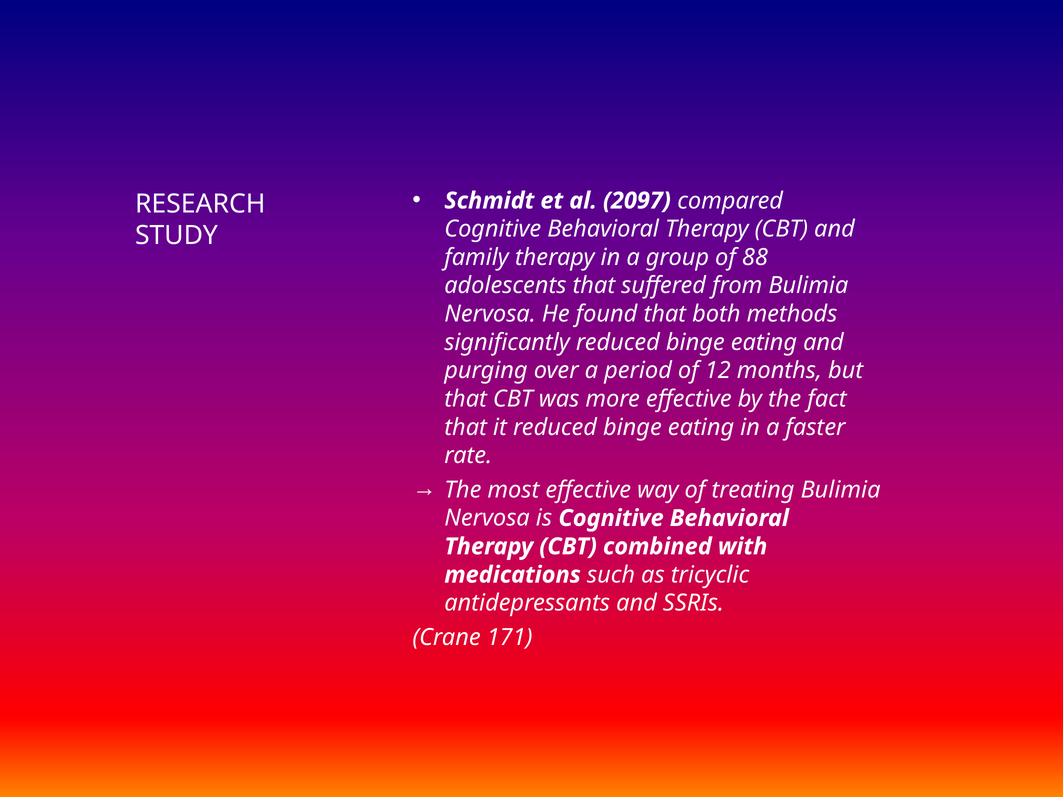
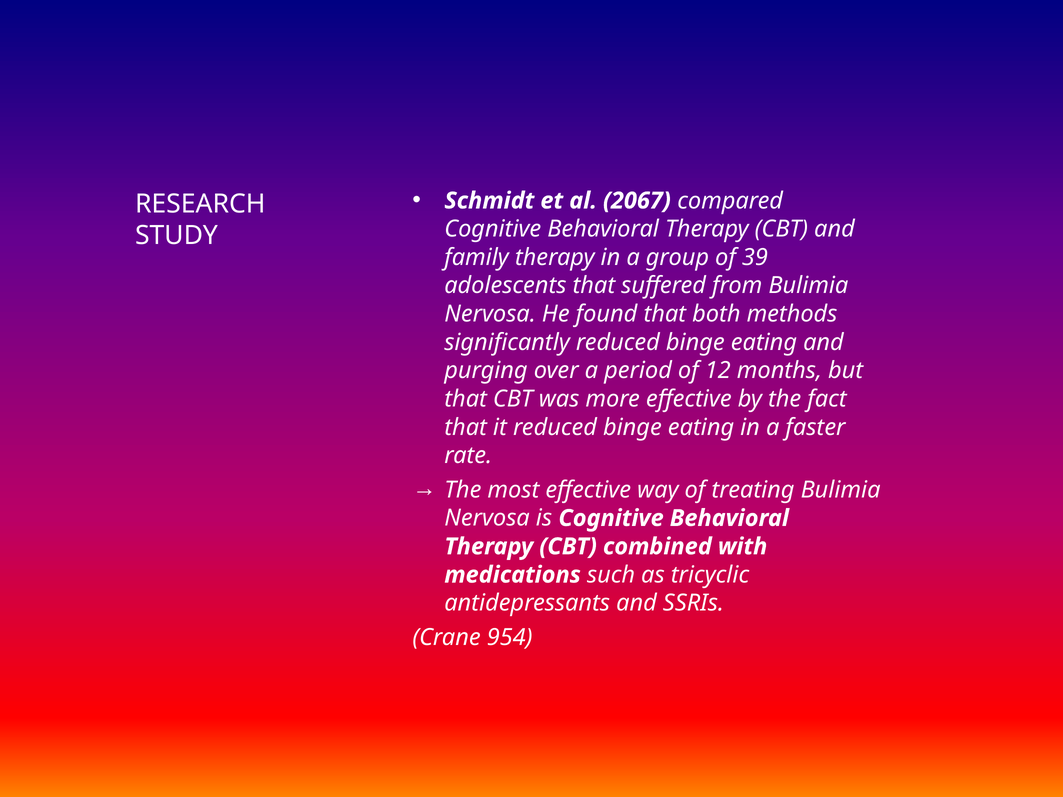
2097: 2097 -> 2067
88: 88 -> 39
171: 171 -> 954
